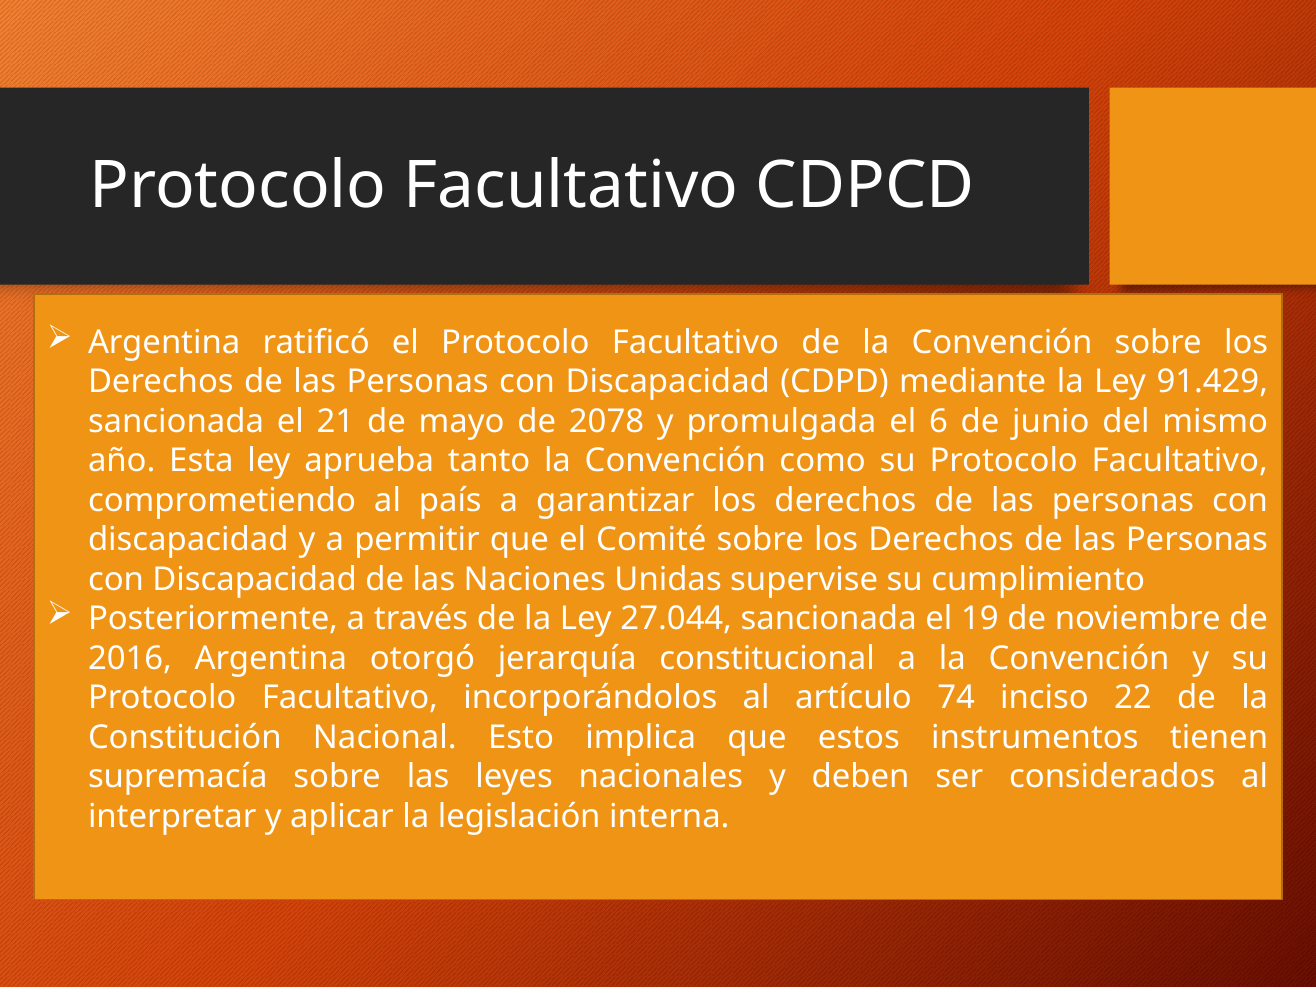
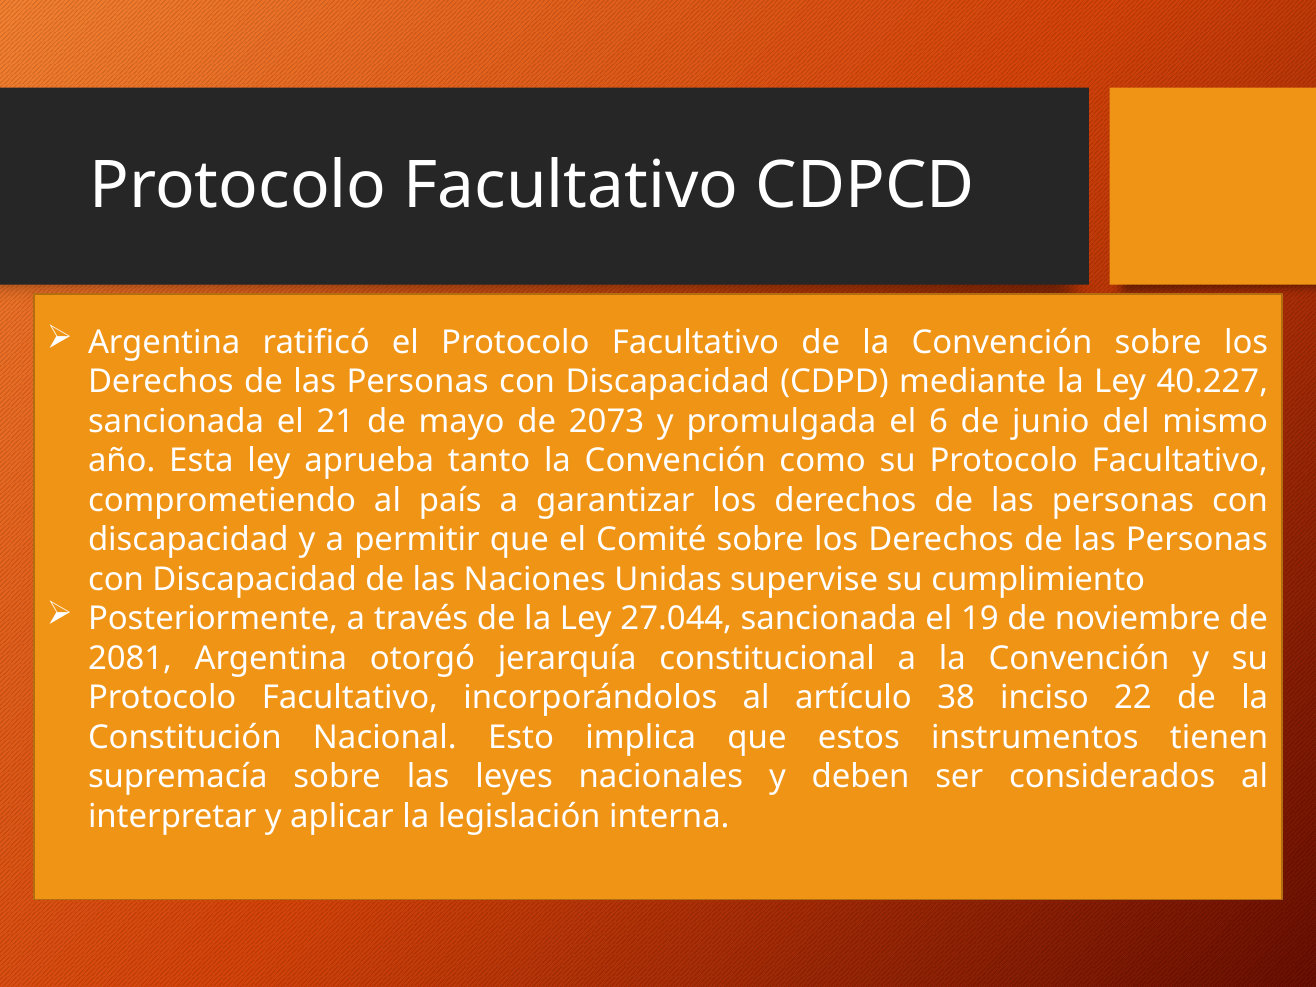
91.429: 91.429 -> 40.227
2078: 2078 -> 2073
2016: 2016 -> 2081
74: 74 -> 38
